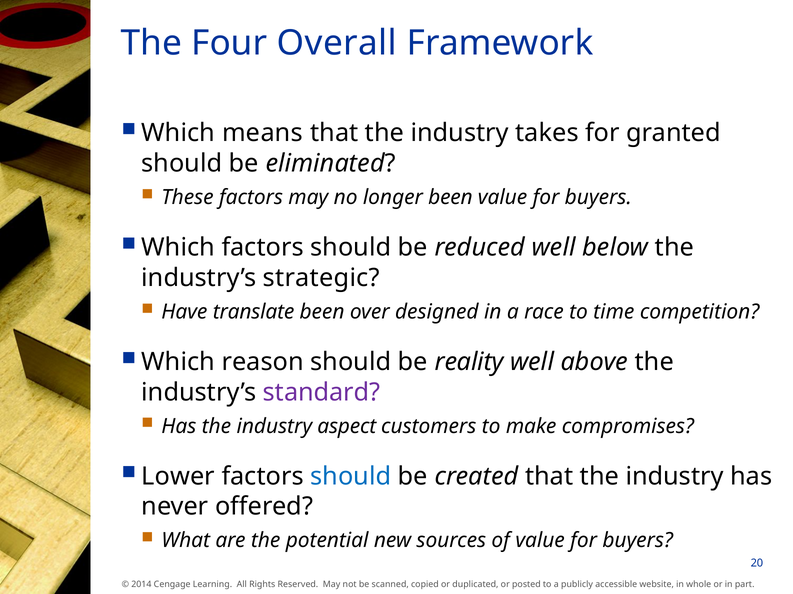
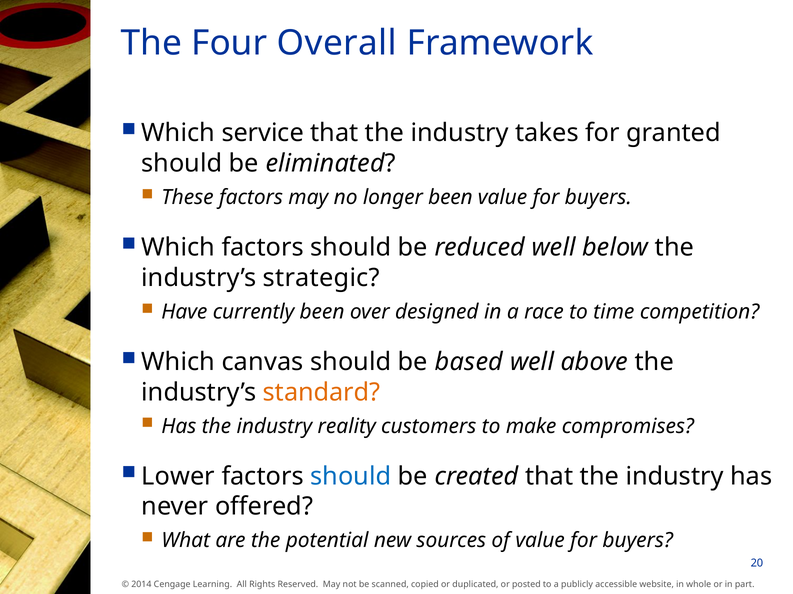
means: means -> service
translate: translate -> currently
reason: reason -> canvas
reality: reality -> based
standard colour: purple -> orange
aspect: aspect -> reality
